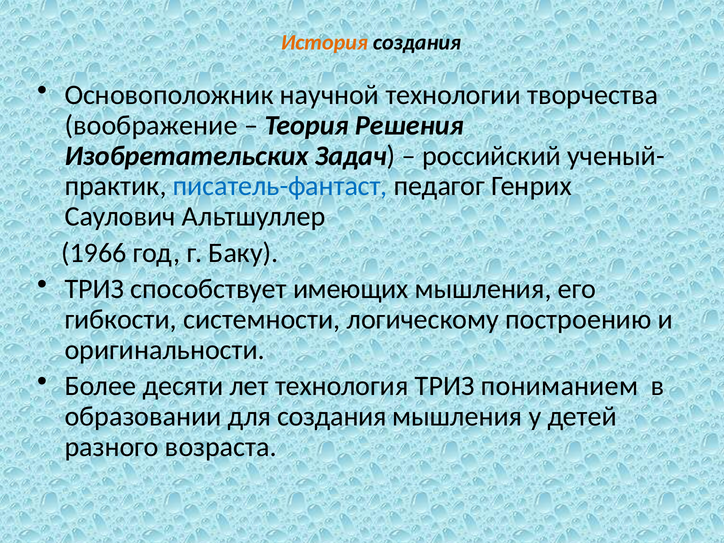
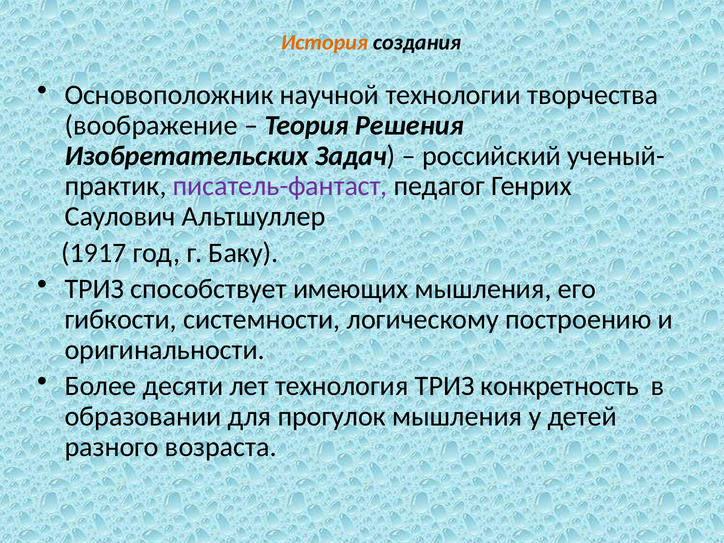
писатель-фантаст colour: blue -> purple
1966: 1966 -> 1917
пониманием: пониманием -> конкретность
для создания: создания -> прогулок
